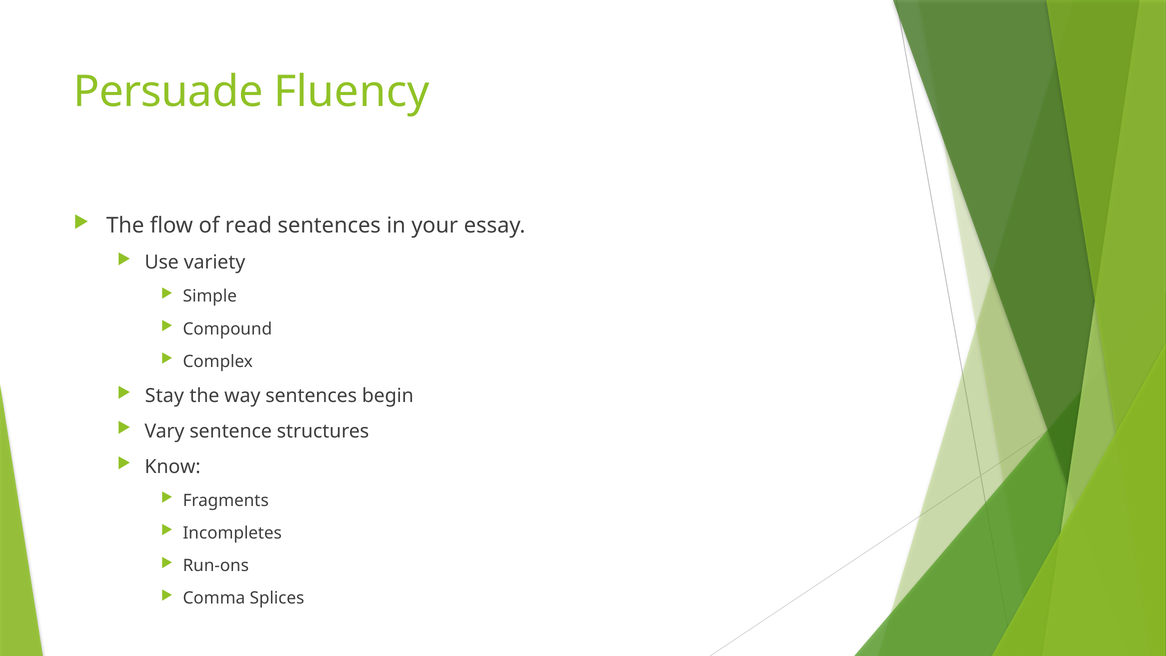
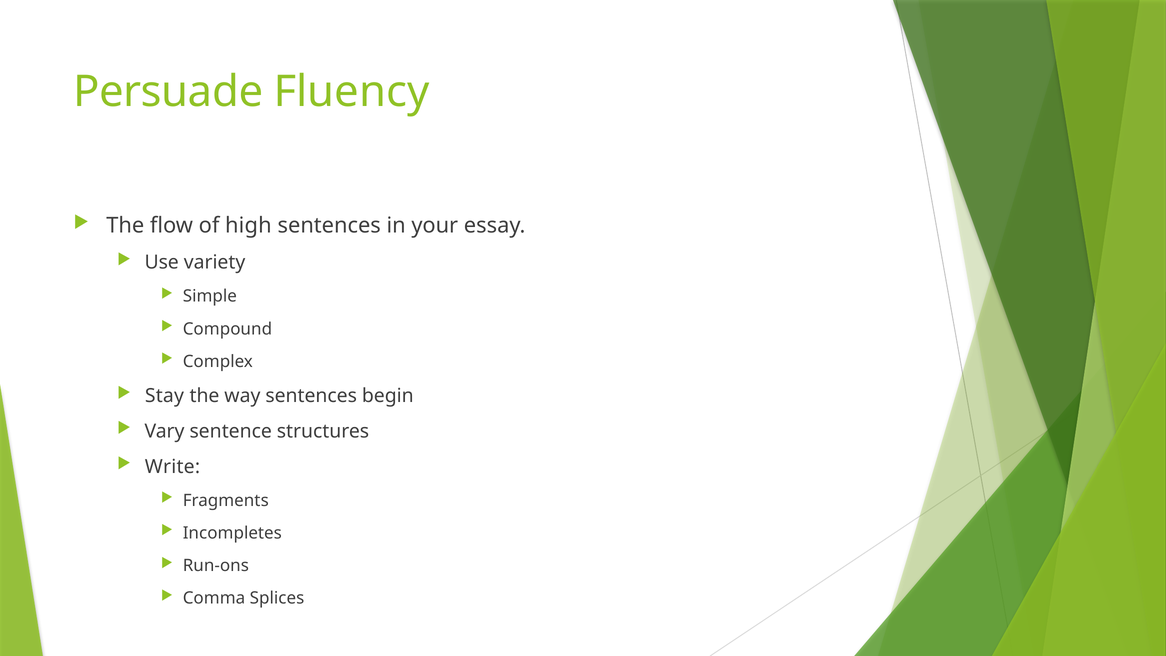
read: read -> high
Know: Know -> Write
